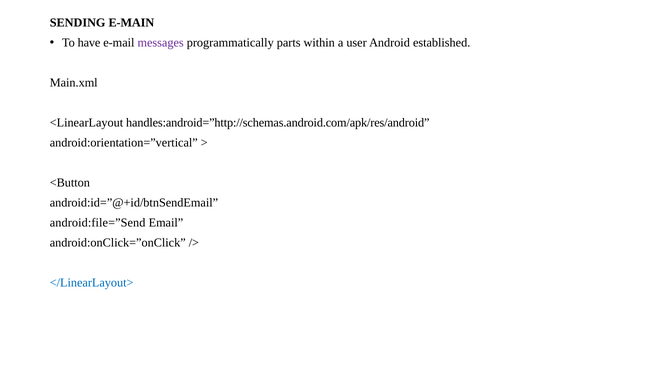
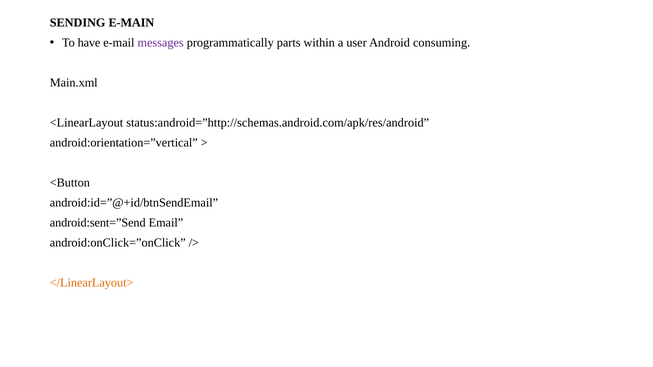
established: established -> consuming
handles:android=”http://schemas.android.com/apk/res/android: handles:android=”http://schemas.android.com/apk/res/android -> status:android=”http://schemas.android.com/apk/res/android
android:file=”Send: android:file=”Send -> android:sent=”Send
</LinearLayout> colour: blue -> orange
